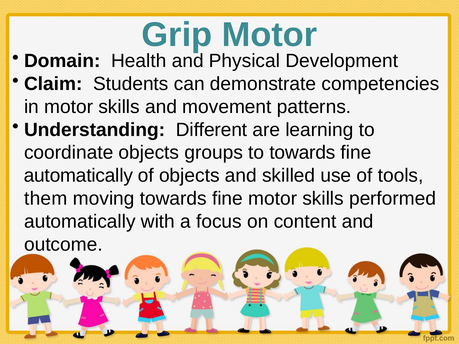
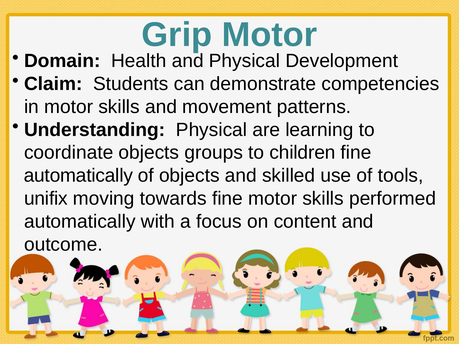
Understanding Different: Different -> Physical
to towards: towards -> children
them: them -> unifix
